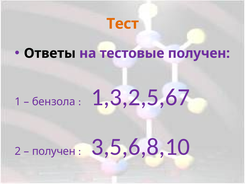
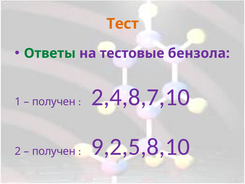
Ответы colour: black -> green
тестовые получен: получен -> бензола
бензола at (54, 101): бензола -> получен
1,3,2,5,67: 1,3,2,5,67 -> 2,4,8,7,10
3,5,6,8,10: 3,5,6,8,10 -> 9,2,5,8,10
